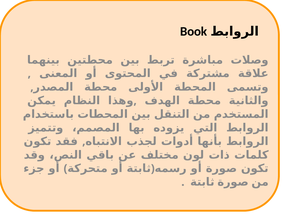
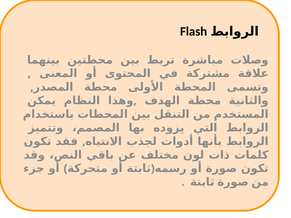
Book: Book -> Flash
